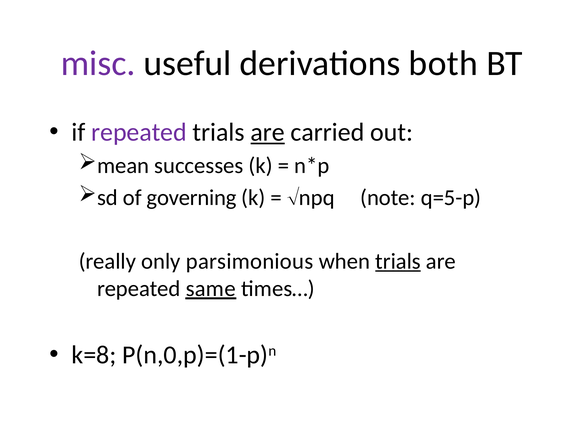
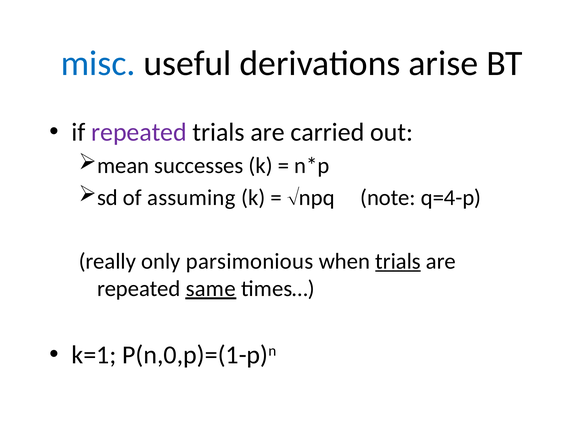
misc colour: purple -> blue
both: both -> arise
are at (268, 132) underline: present -> none
governing: governing -> assuming
q=5-p: q=5-p -> q=4-p
k=8: k=8 -> k=1
